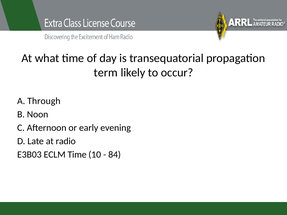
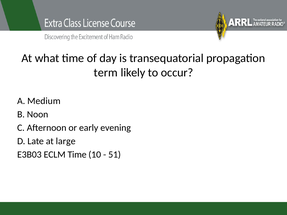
Through: Through -> Medium
radio: radio -> large
84: 84 -> 51
